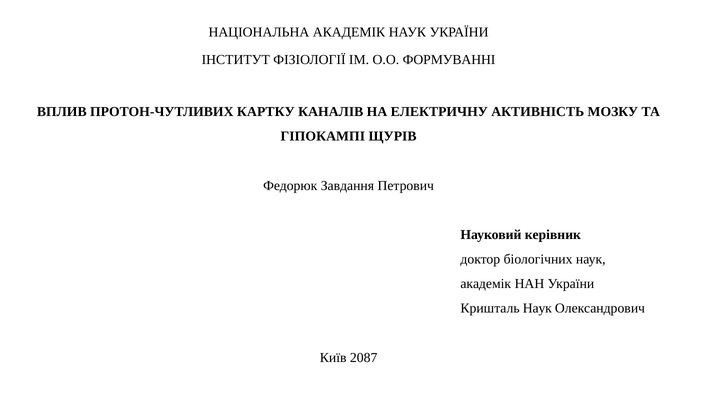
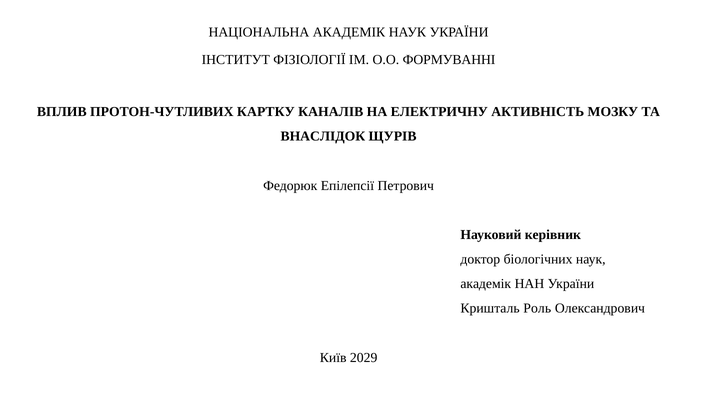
ГІПОКАМПІ: ГІПОКАМПІ -> ВНАСЛІДОК
Завдання: Завдання -> Епілепсії
Кришталь Наук: Наук -> Роль
2087: 2087 -> 2029
